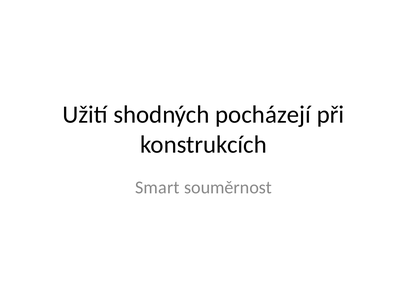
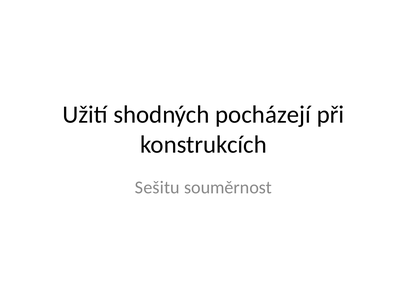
Smart: Smart -> Sešitu
